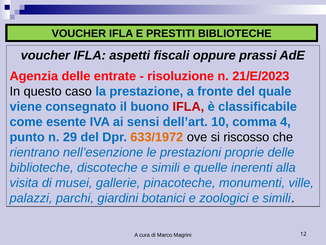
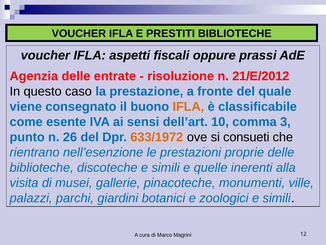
21/E/2023: 21/E/2023 -> 21/E/2012
IFLA at (188, 106) colour: red -> orange
4: 4 -> 3
29: 29 -> 26
riscosso: riscosso -> consueti
